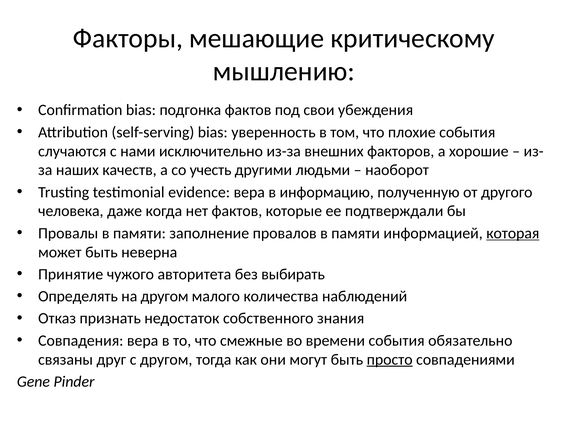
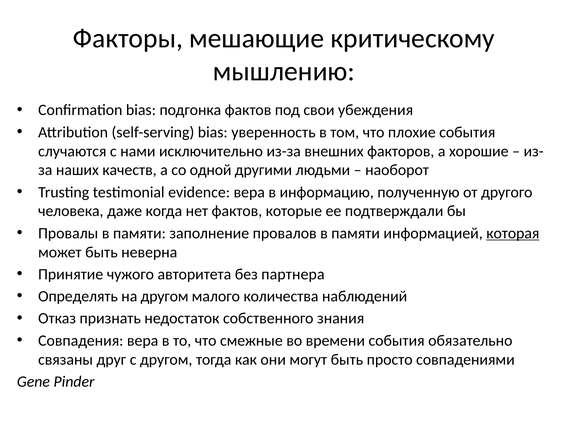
учесть: учесть -> одной
выбирать: выбирать -> партнера
просто underline: present -> none
